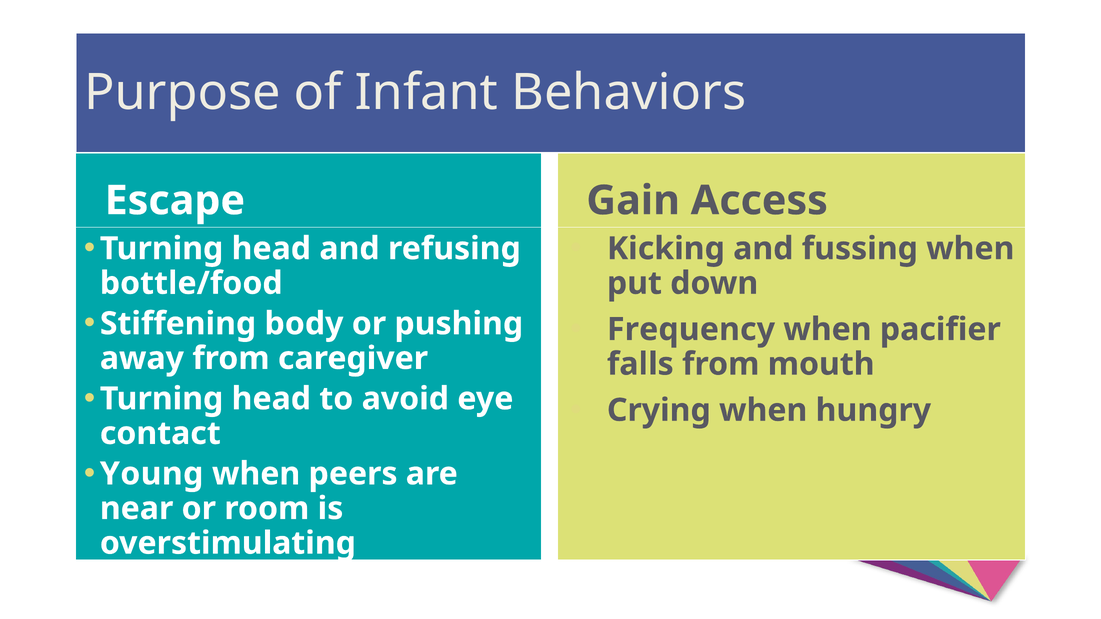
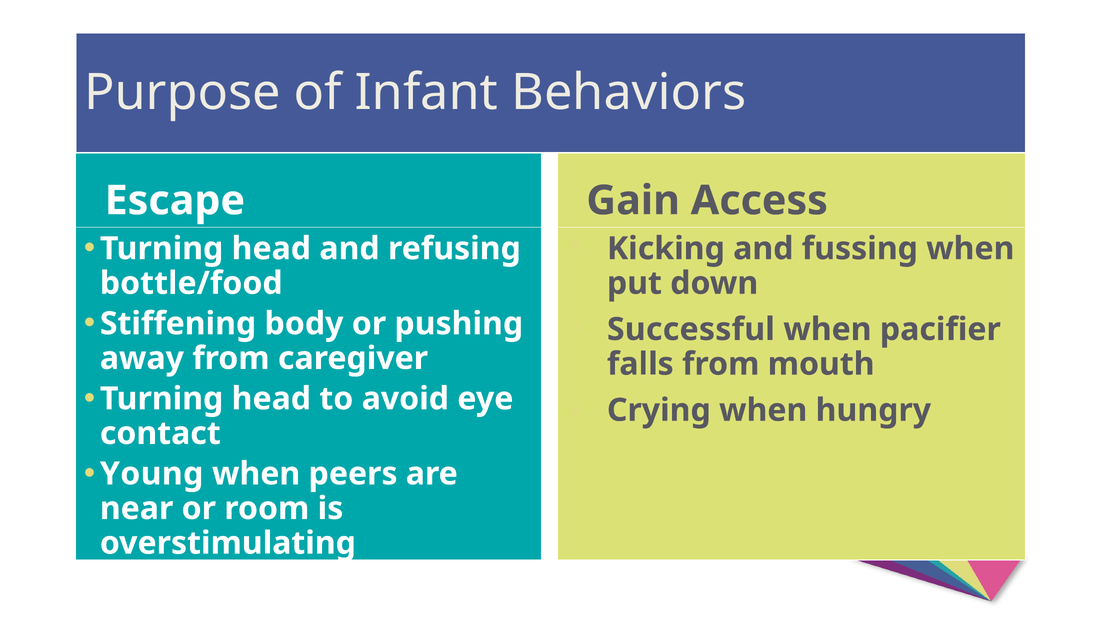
Frequency: Frequency -> Successful
